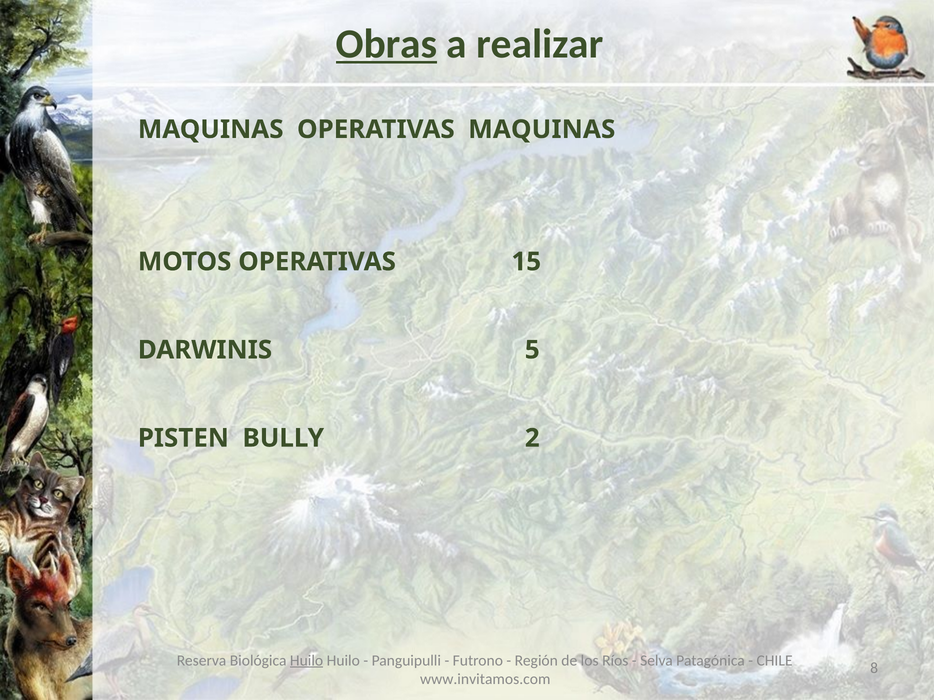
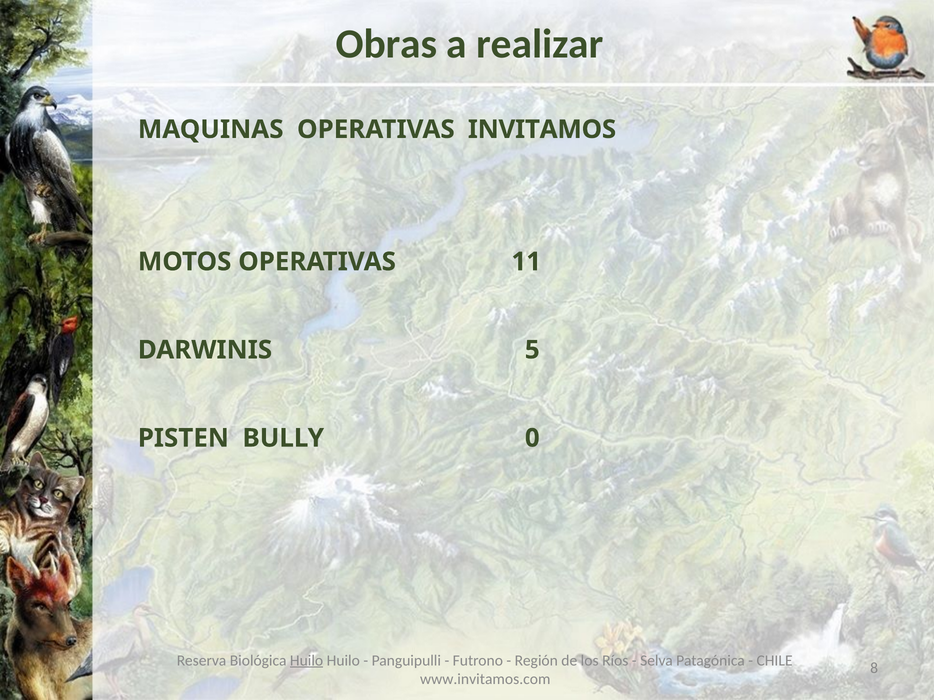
Obras underline: present -> none
OPERATIVAS MAQUINAS: MAQUINAS -> INVITAMOS
15: 15 -> 11
2: 2 -> 0
